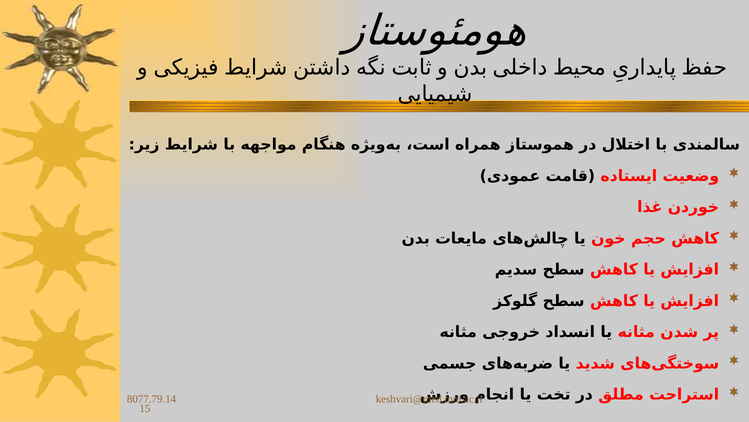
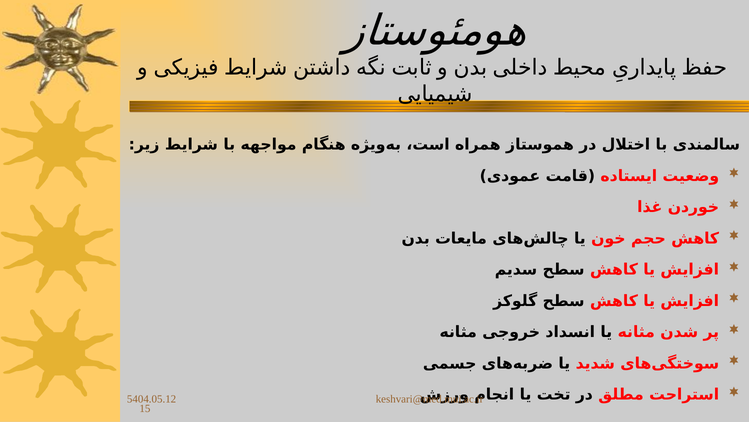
8077.79.14: 8077.79.14 -> 5404.05.12
